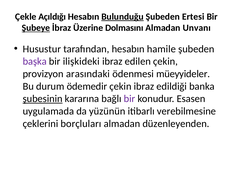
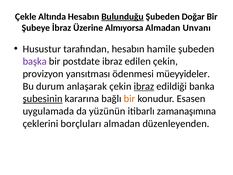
Açıldığı: Açıldığı -> Altında
Ertesi: Ertesi -> Doğar
Şubeye underline: present -> none
Dolmasını: Dolmasını -> Almıyorsa
ilişkideki: ilişkideki -> postdate
arasındaki: arasındaki -> yansıtması
ödemedir: ödemedir -> anlaşarak
ibraz at (144, 86) underline: none -> present
bir at (130, 99) colour: purple -> orange
verebilmesine: verebilmesine -> zamanaşımına
